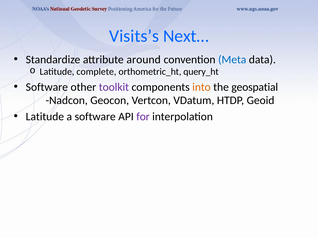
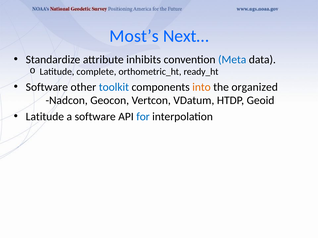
Visits’s: Visits’s -> Most’s
around: around -> inhibits
query_ht: query_ht -> ready_ht
toolkit colour: purple -> blue
geospatial: geospatial -> organized
for colour: purple -> blue
